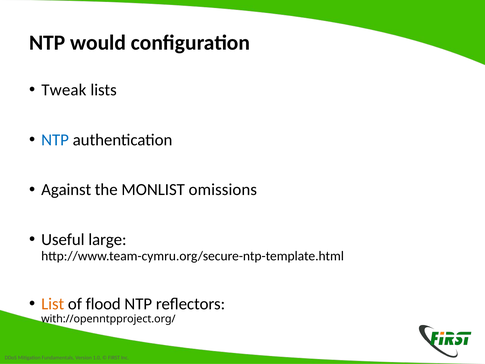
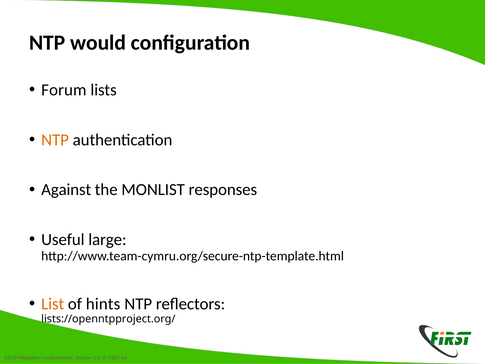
Tweak: Tweak -> Forum
NTP at (55, 140) colour: blue -> orange
omissions: omissions -> responses
flood: flood -> hints
with://openntpproject.org/: with://openntpproject.org/ -> lists://openntpproject.org/
